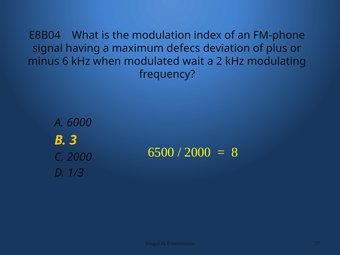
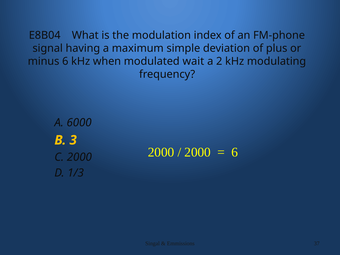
defecs: defecs -> simple
6500 at (161, 152): 6500 -> 2000
8 at (235, 152): 8 -> 6
